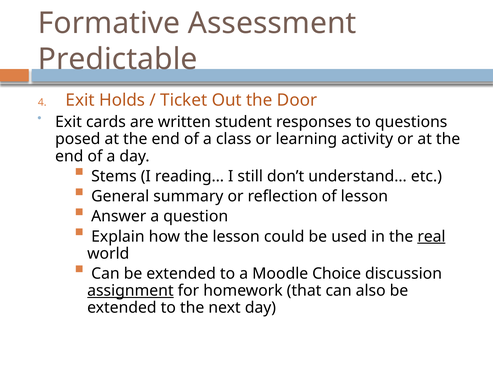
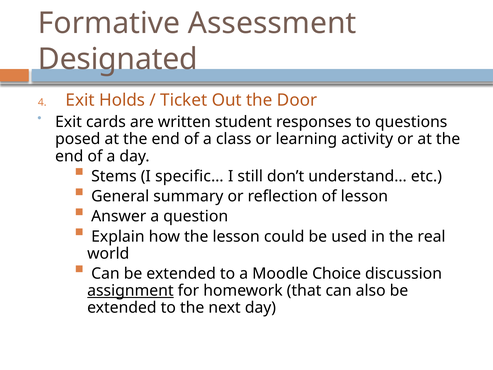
Predictable: Predictable -> Designated
reading…: reading… -> specific…
real underline: present -> none
